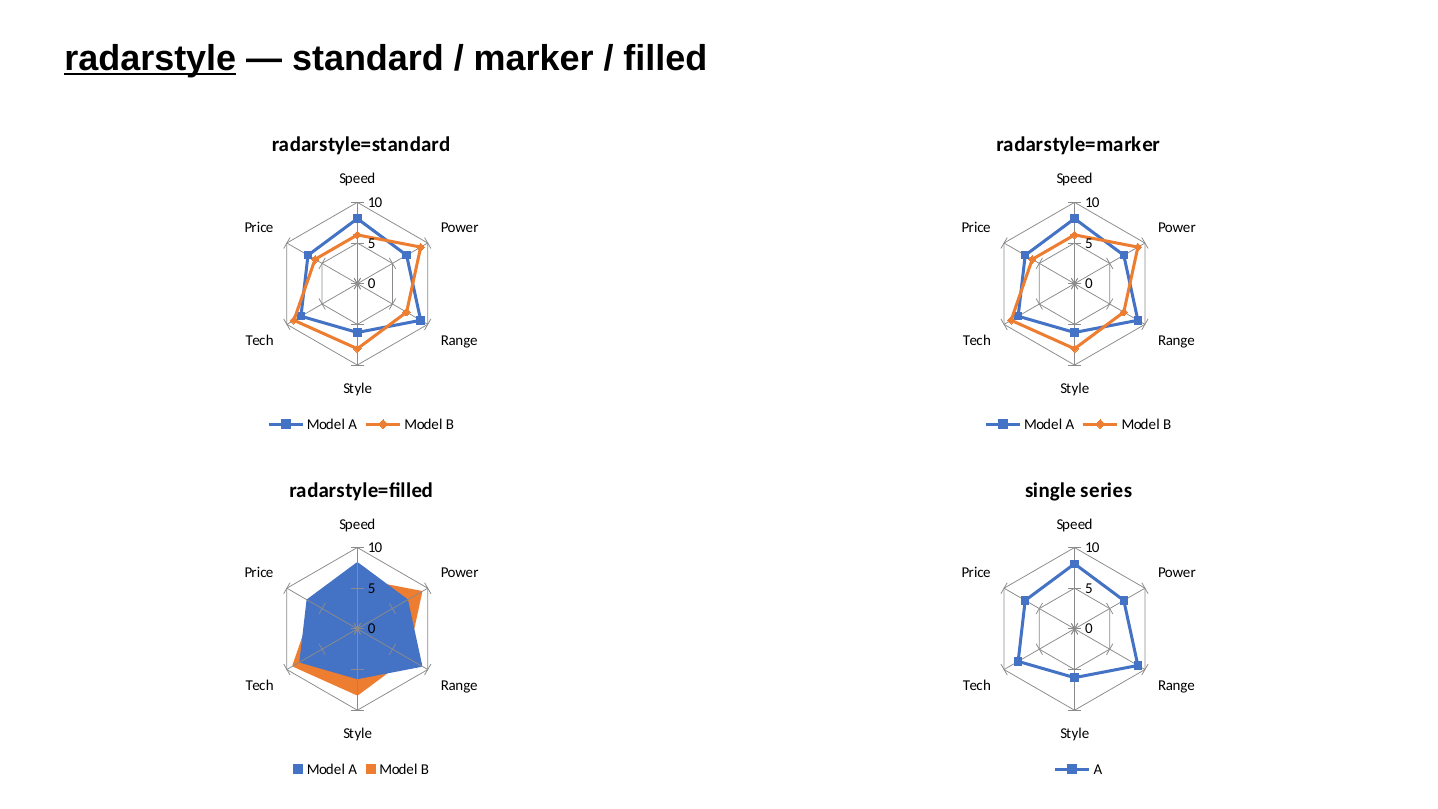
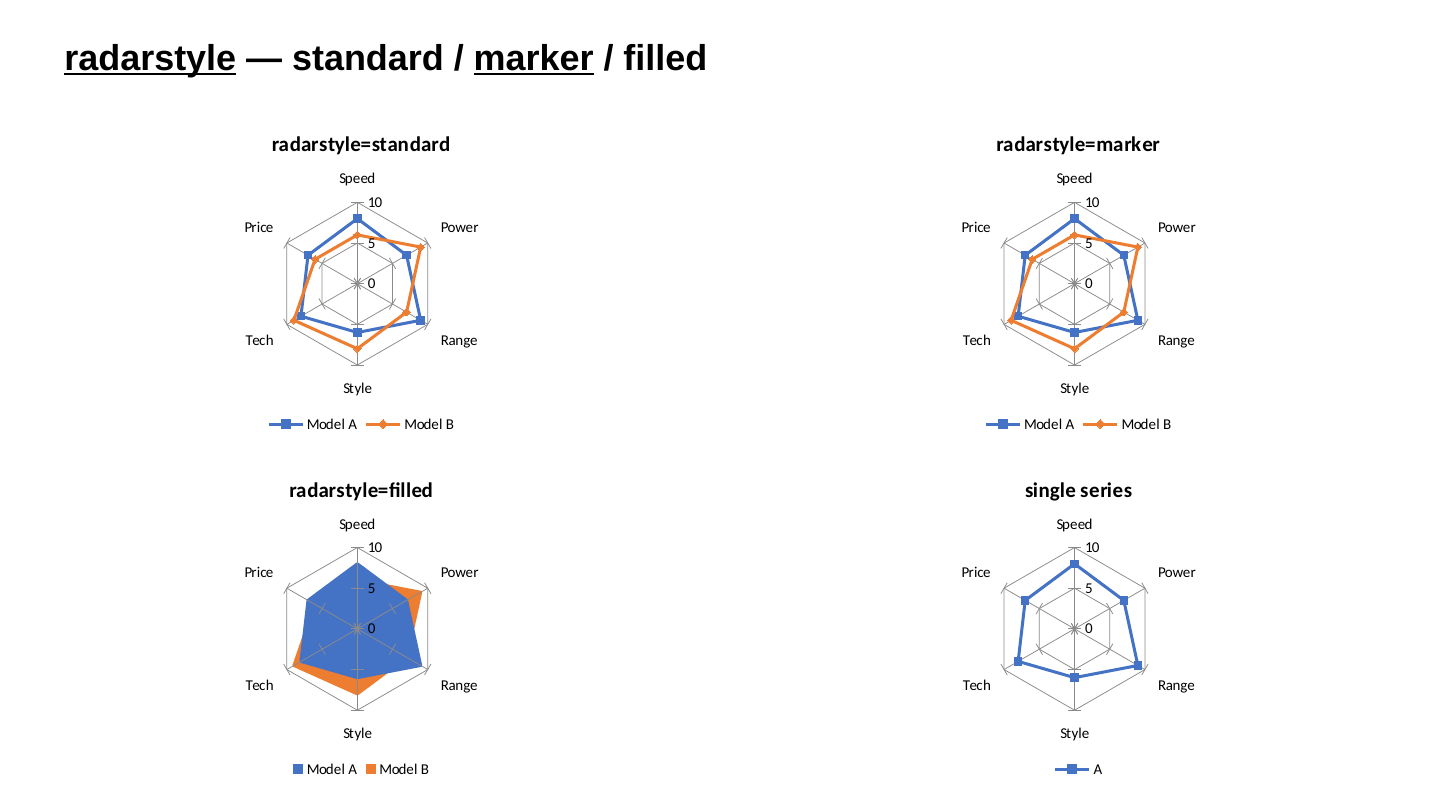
marker underline: none -> present
